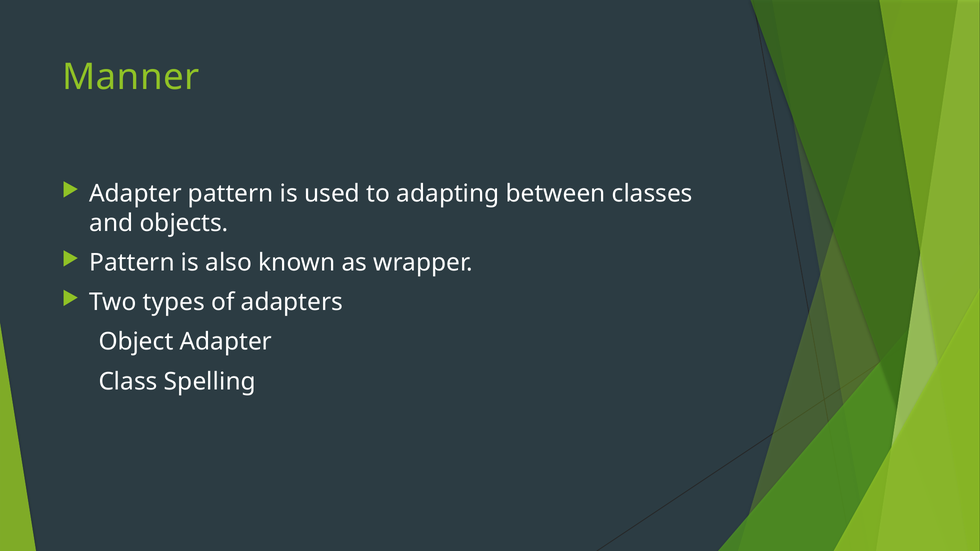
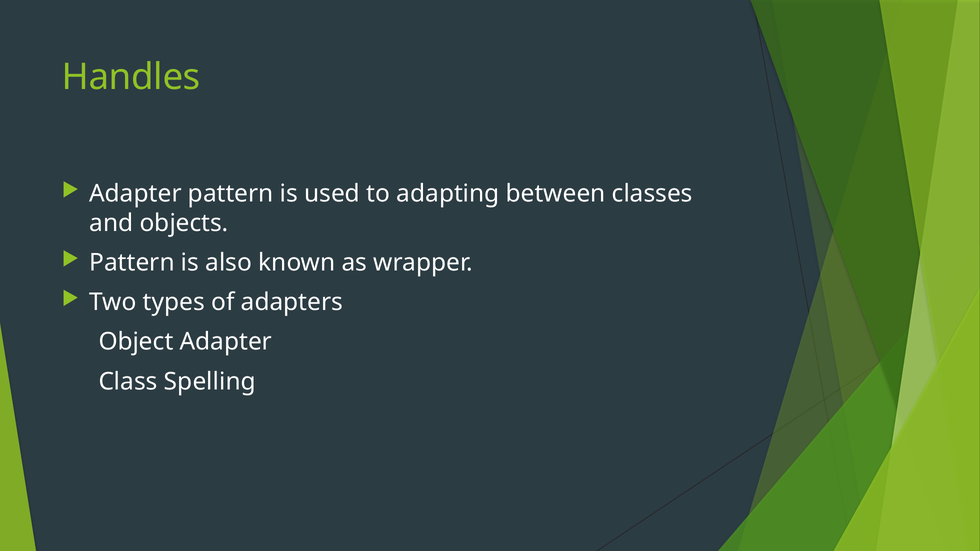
Manner: Manner -> Handles
